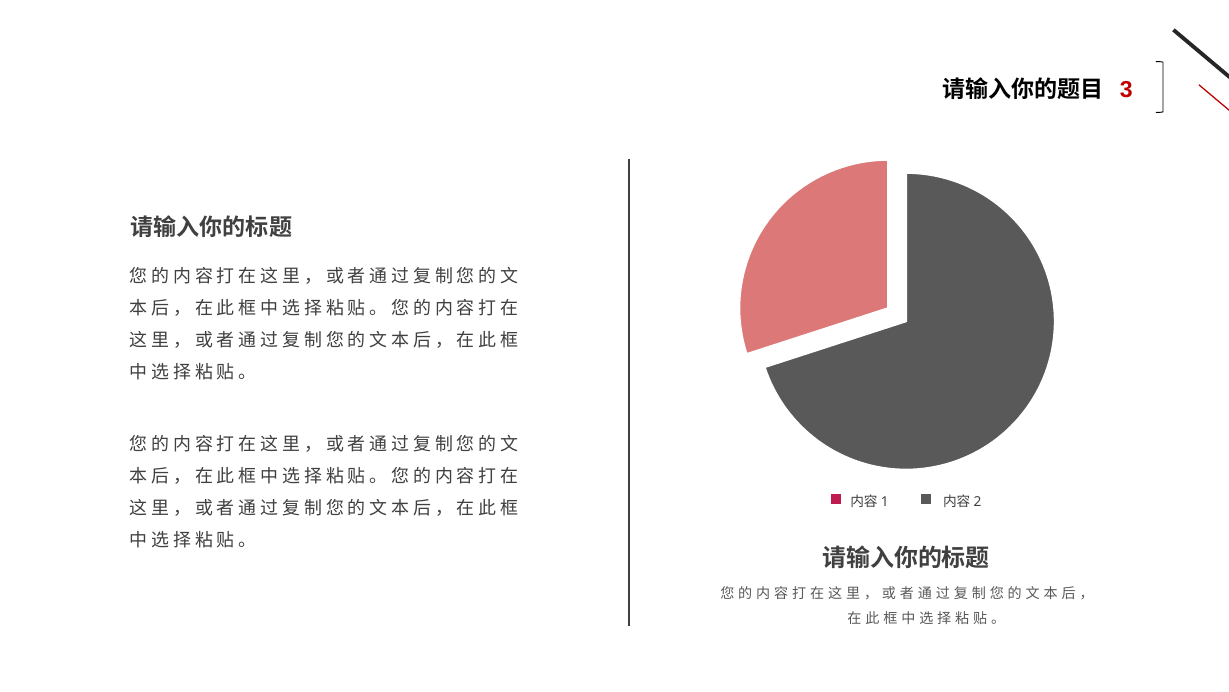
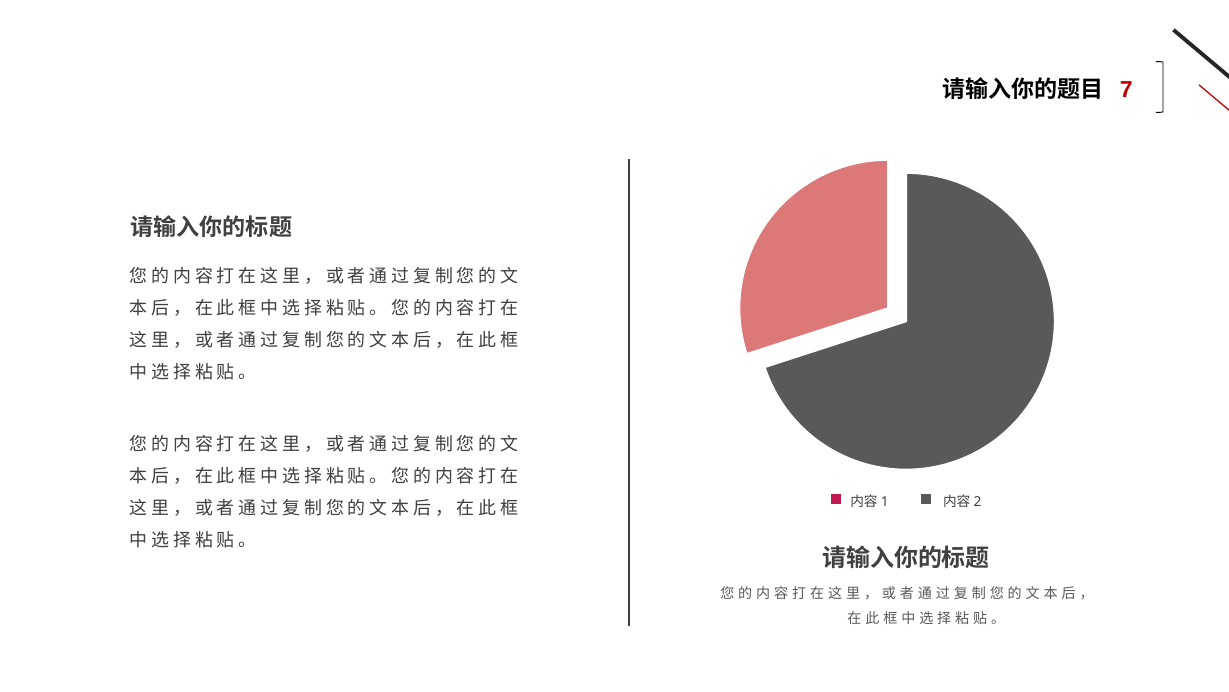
3: 3 -> 7
